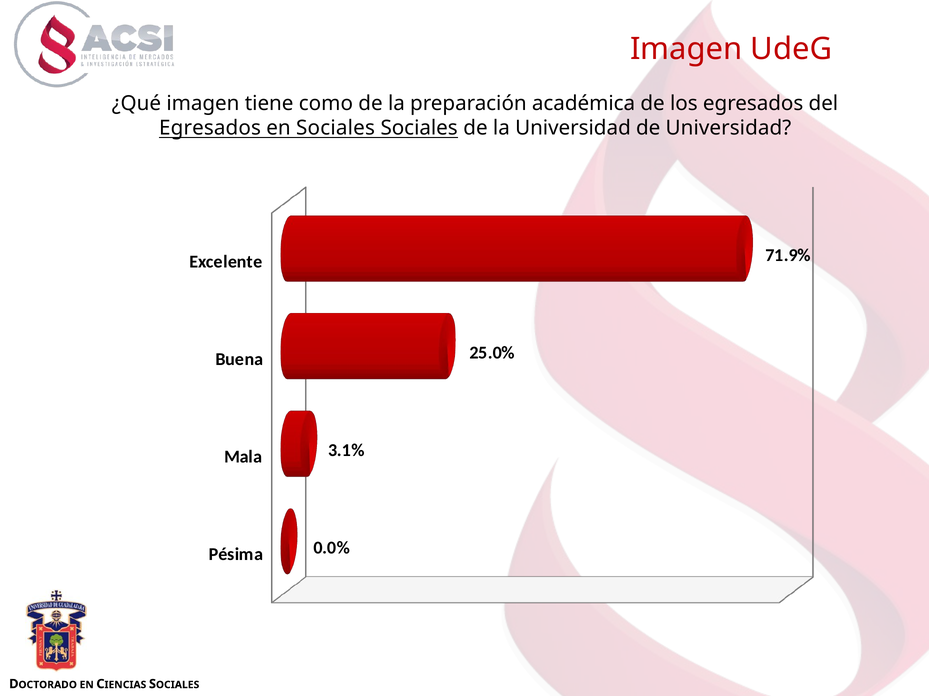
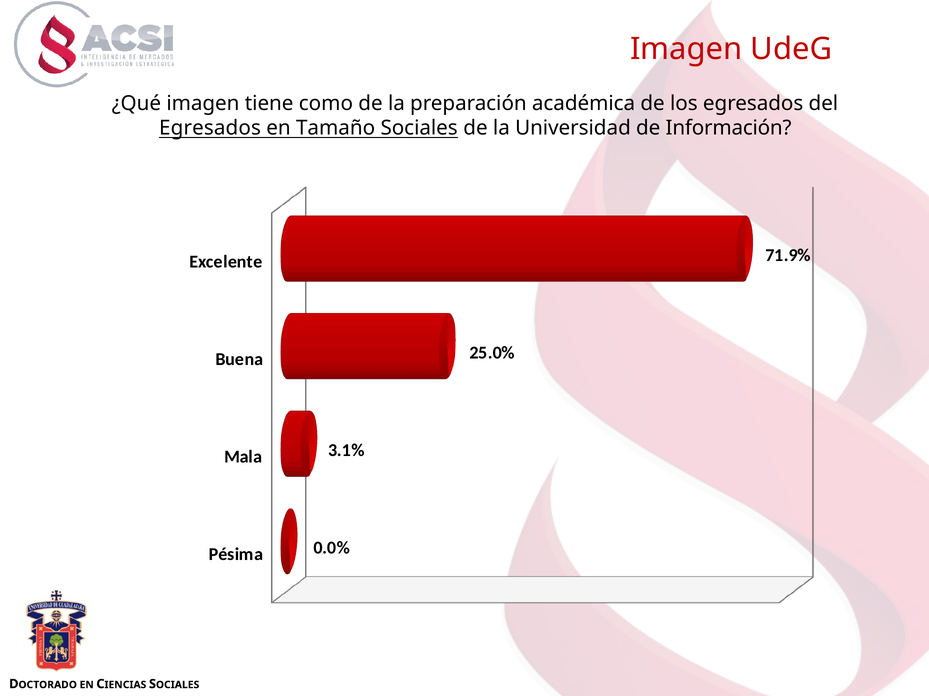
en Sociales: Sociales -> Tamaño
de Universidad: Universidad -> Información
